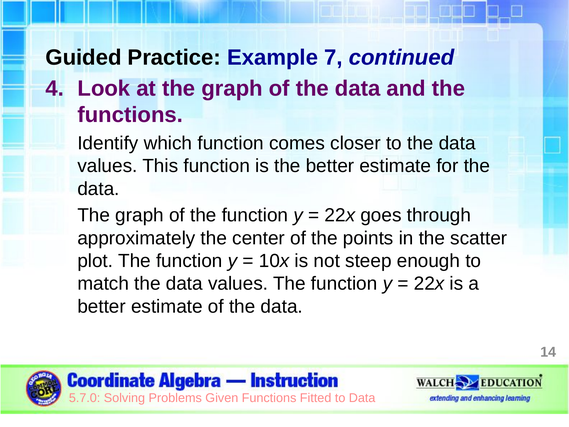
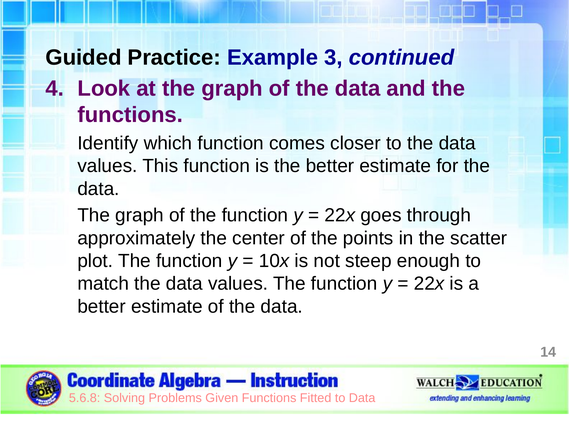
7: 7 -> 3
5.7.0: 5.7.0 -> 5.6.8
